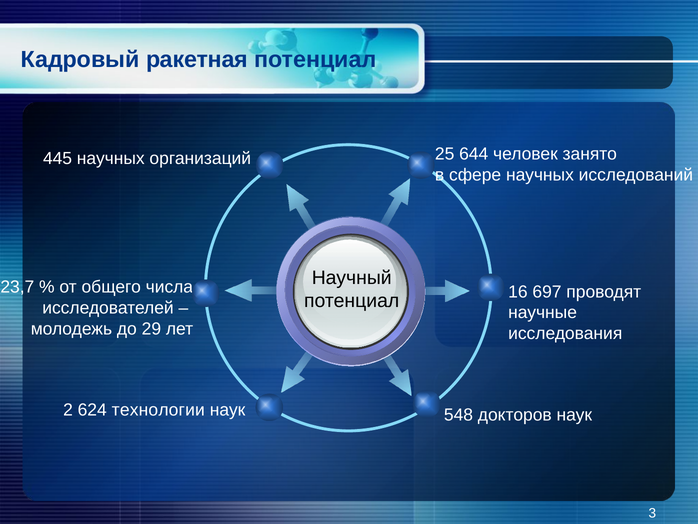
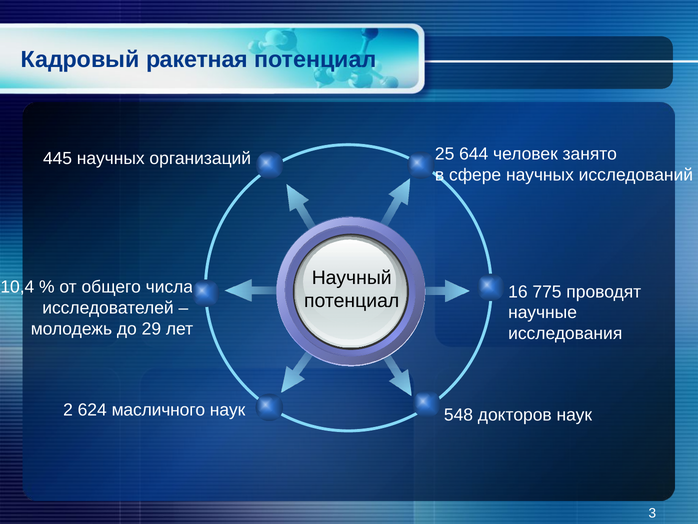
23,7: 23,7 -> 10,4
697: 697 -> 775
технологии: технологии -> масличного
